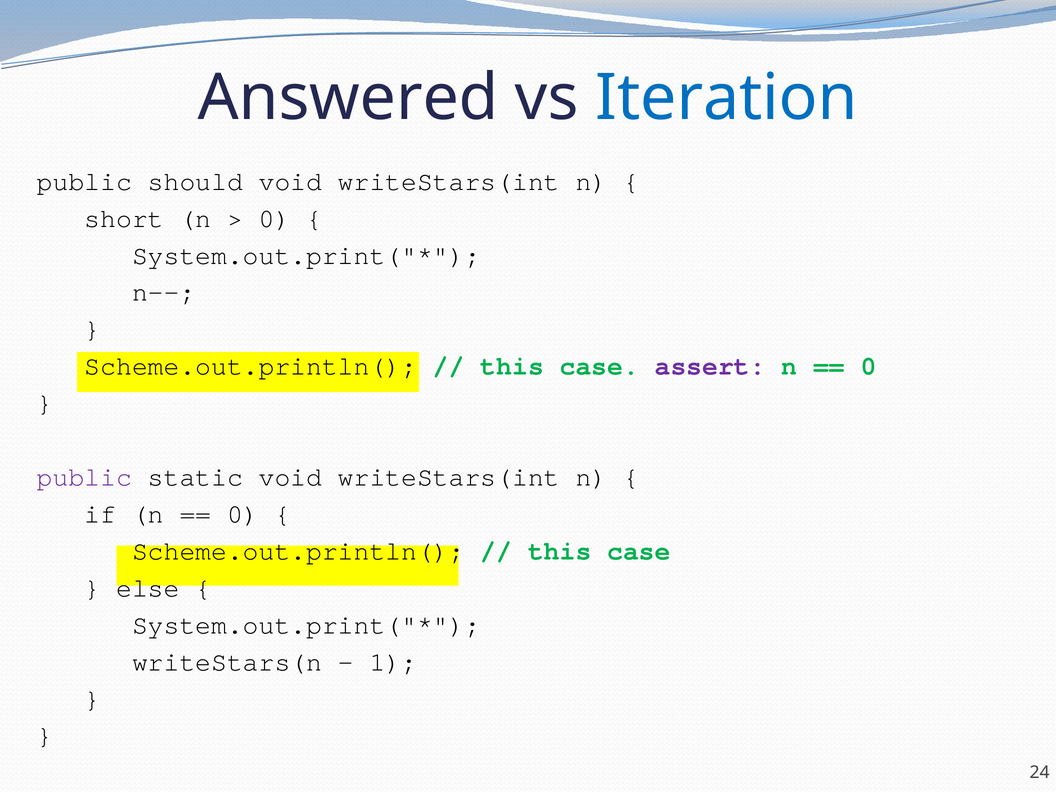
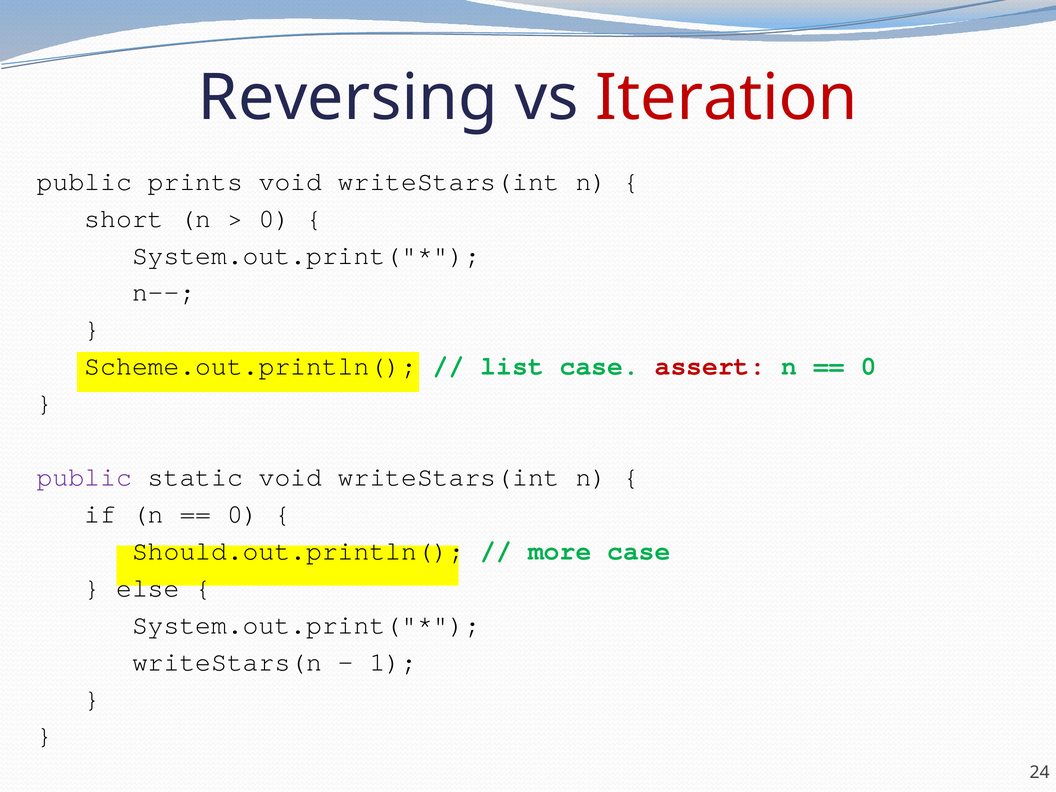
Answered: Answered -> Reversing
Iteration colour: blue -> red
should: should -> prints
this at (512, 366): this -> list
assert colour: purple -> red
Scheme.out.println( at (298, 551): Scheme.out.println( -> Should.out.println(
this at (560, 551): this -> more
